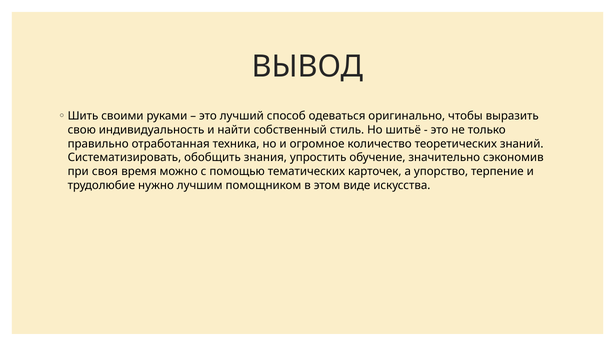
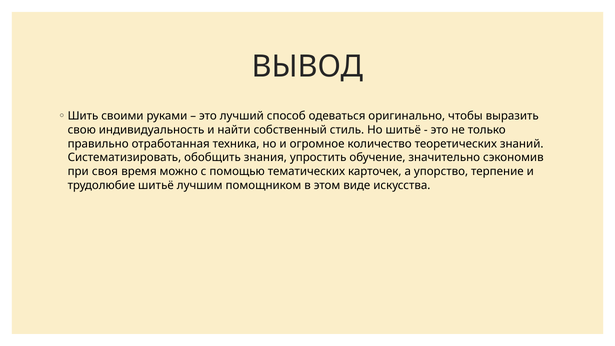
трудолюбие нужно: нужно -> шитьё
